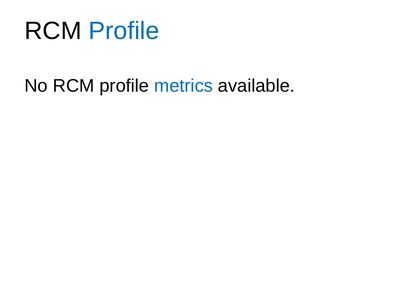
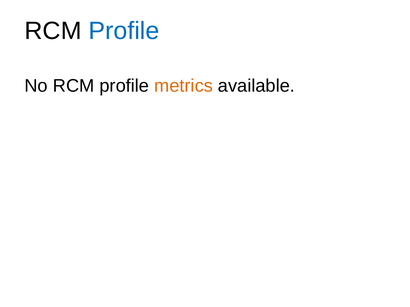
metrics colour: blue -> orange
